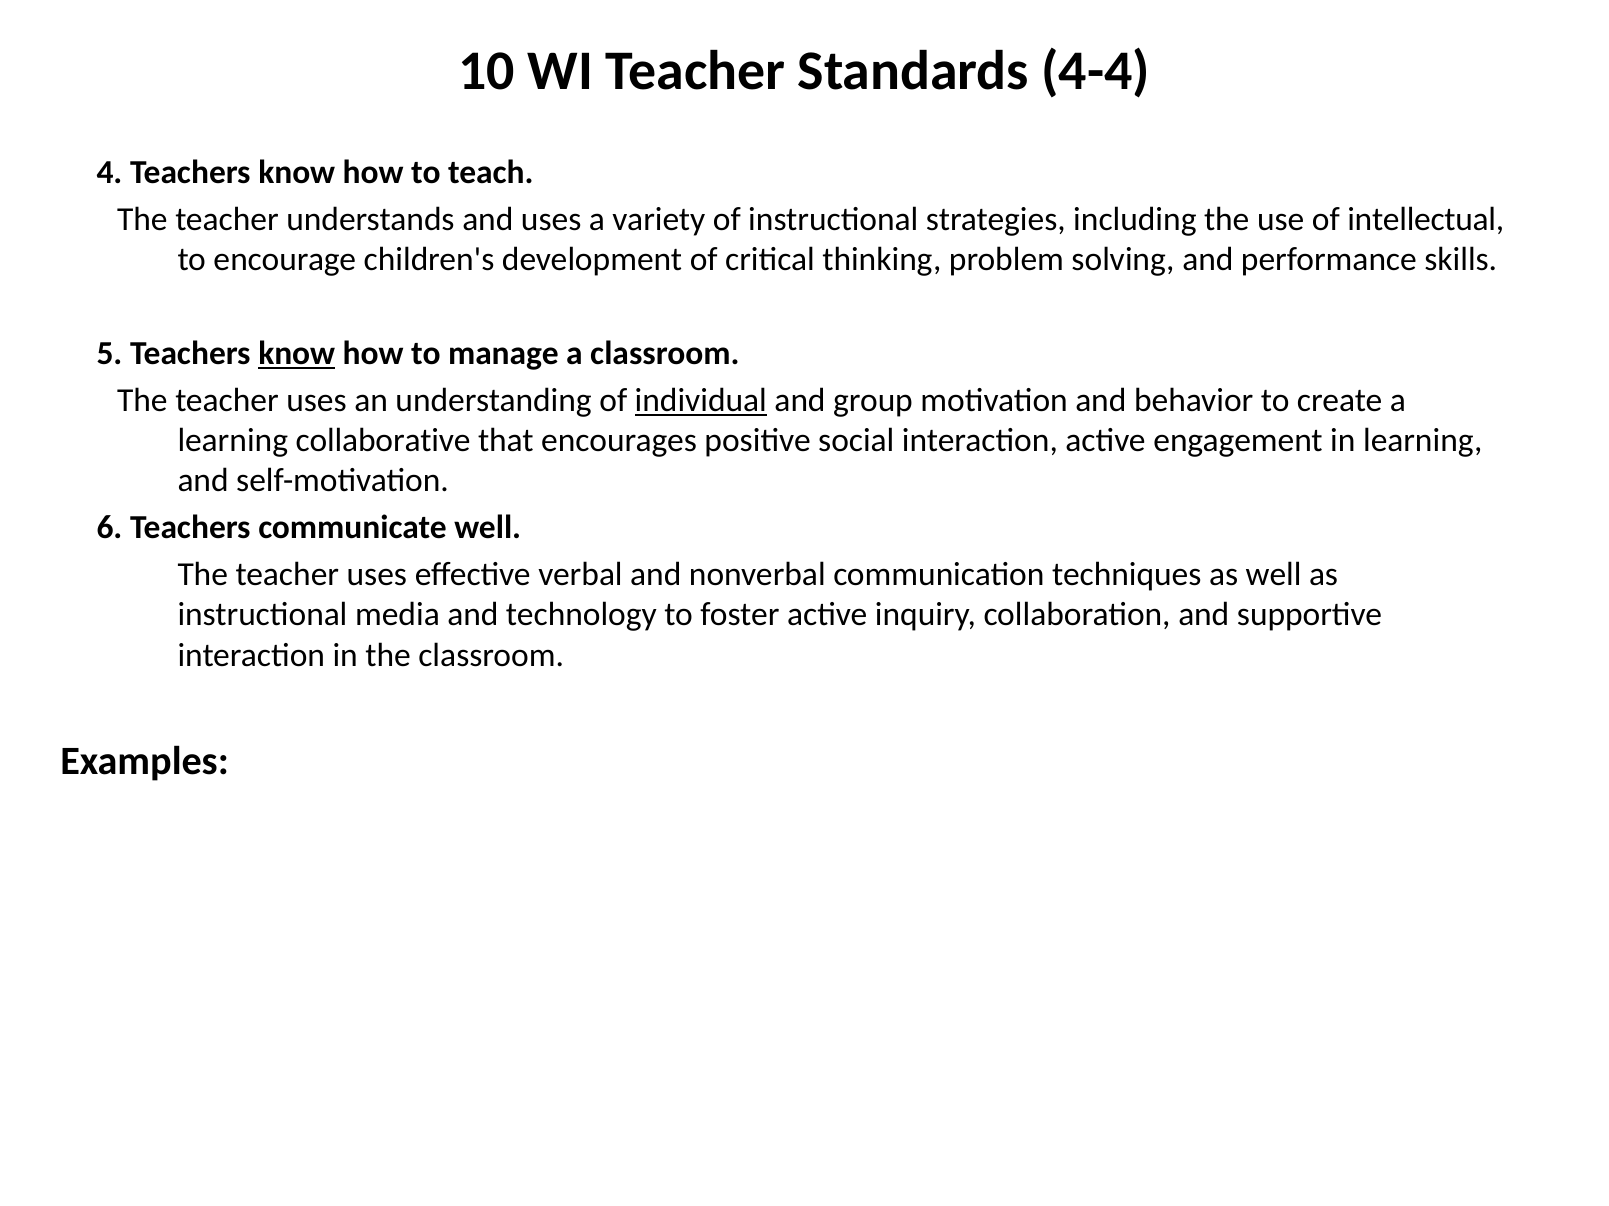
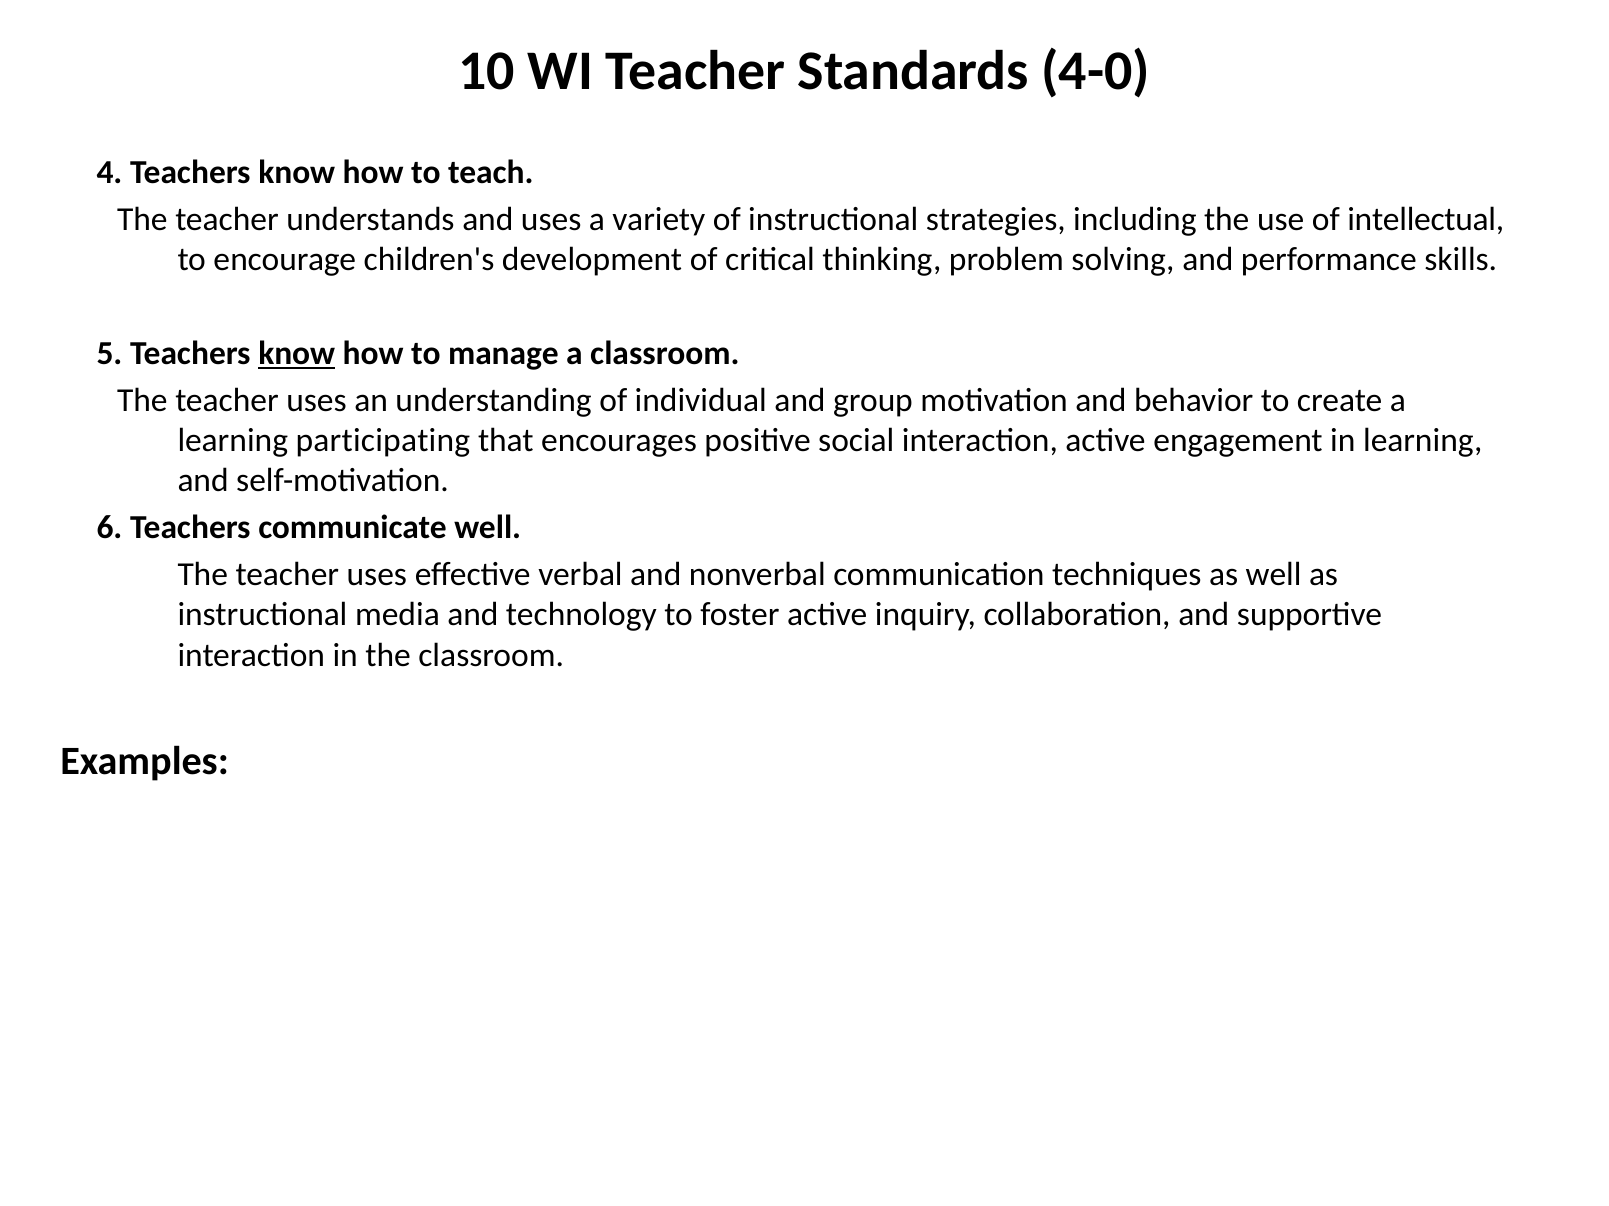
4-4: 4-4 -> 4-0
individual underline: present -> none
collaborative: collaborative -> participating
